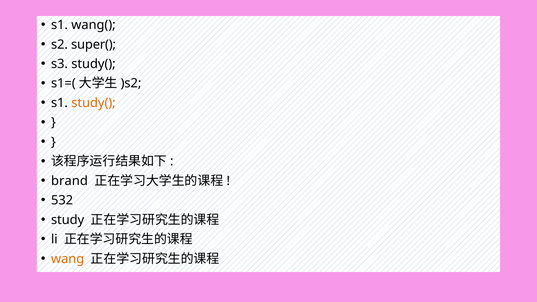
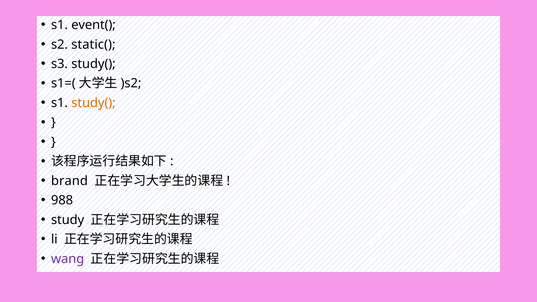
wang(: wang( -> event(
super(: super( -> static(
532: 532 -> 988
wang colour: orange -> purple
